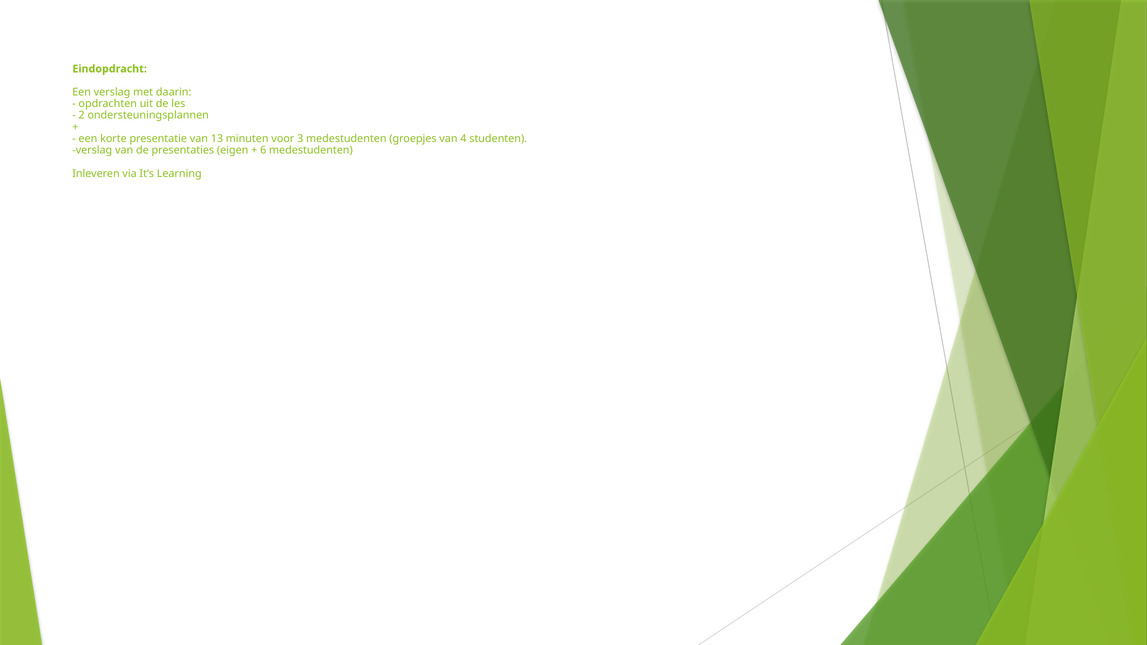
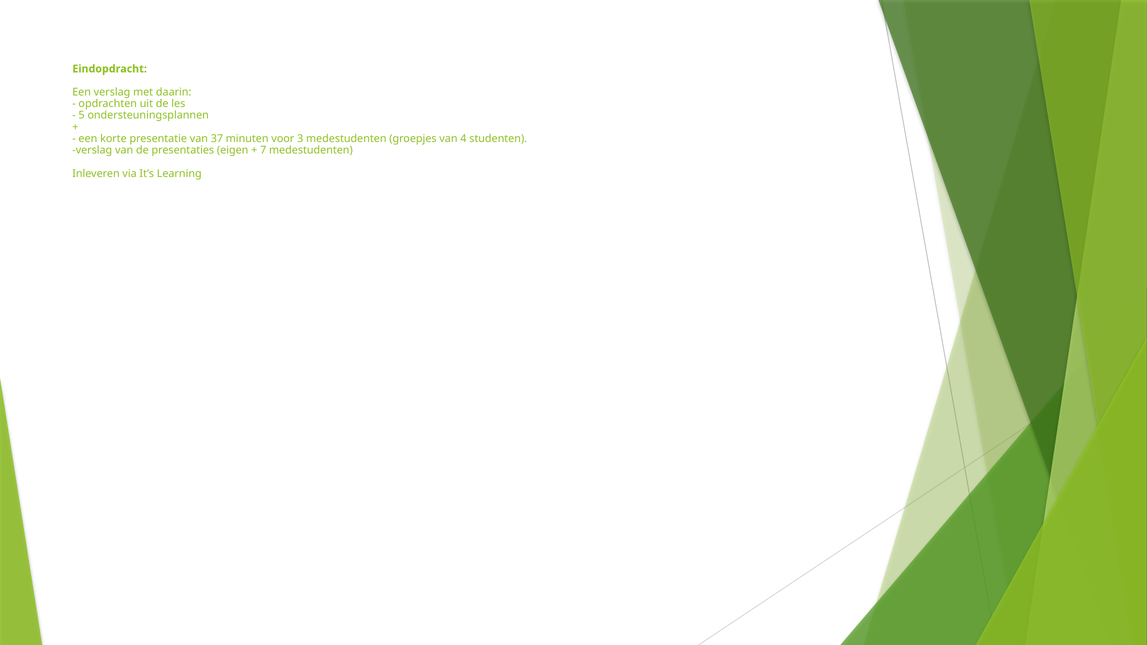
2: 2 -> 5
13: 13 -> 37
6: 6 -> 7
